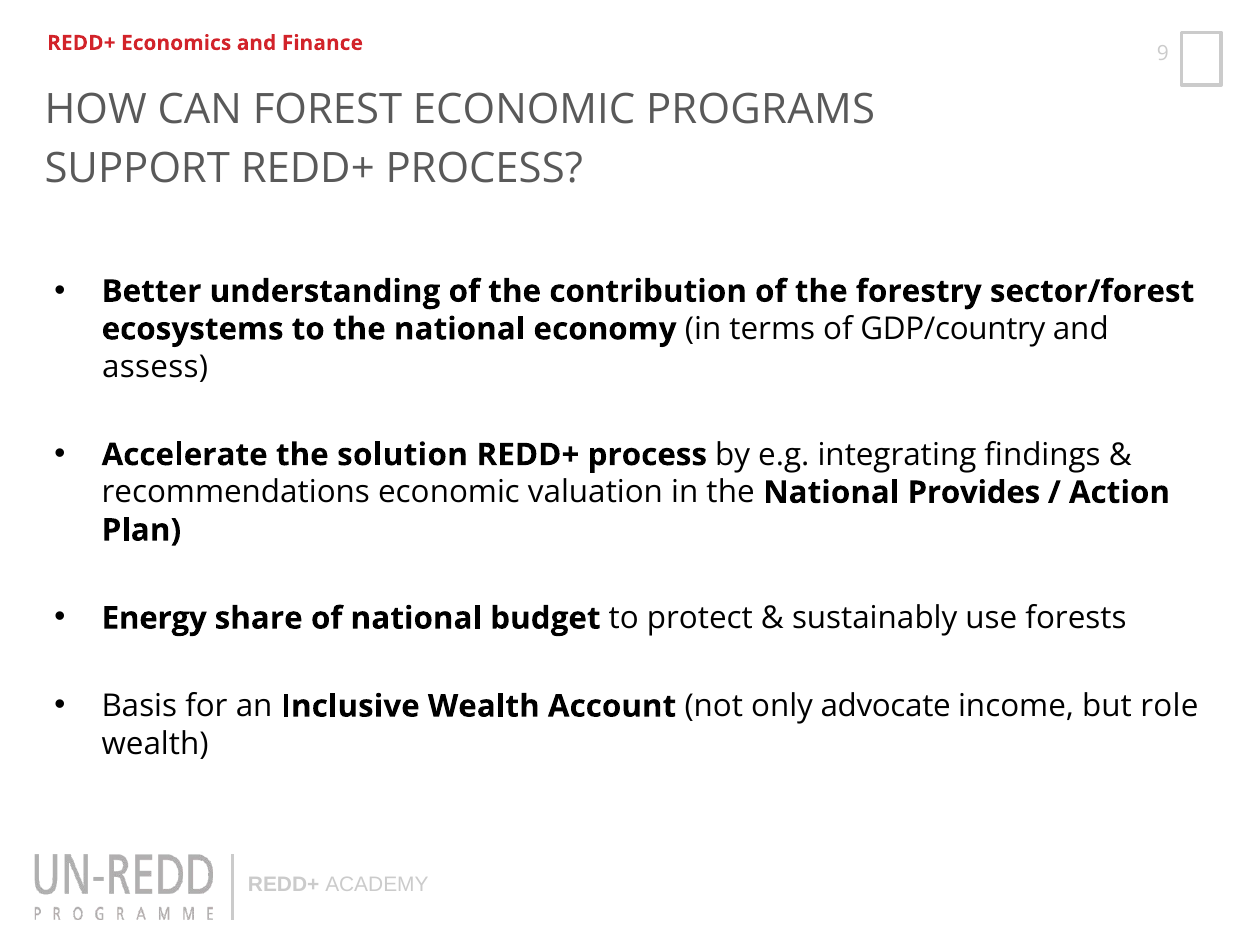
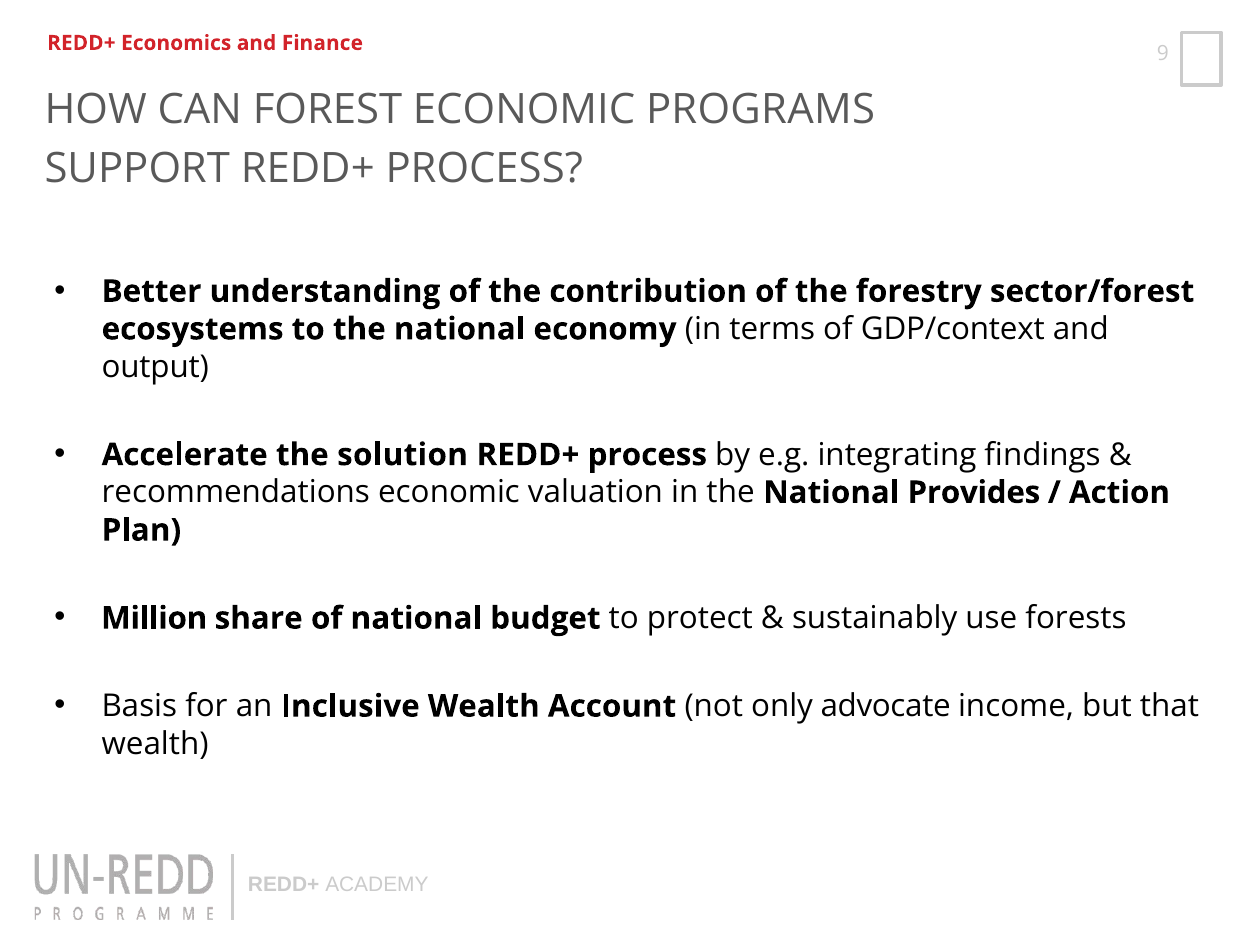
GDP/country: GDP/country -> GDP/context
assess: assess -> output
Energy: Energy -> Million
role: role -> that
